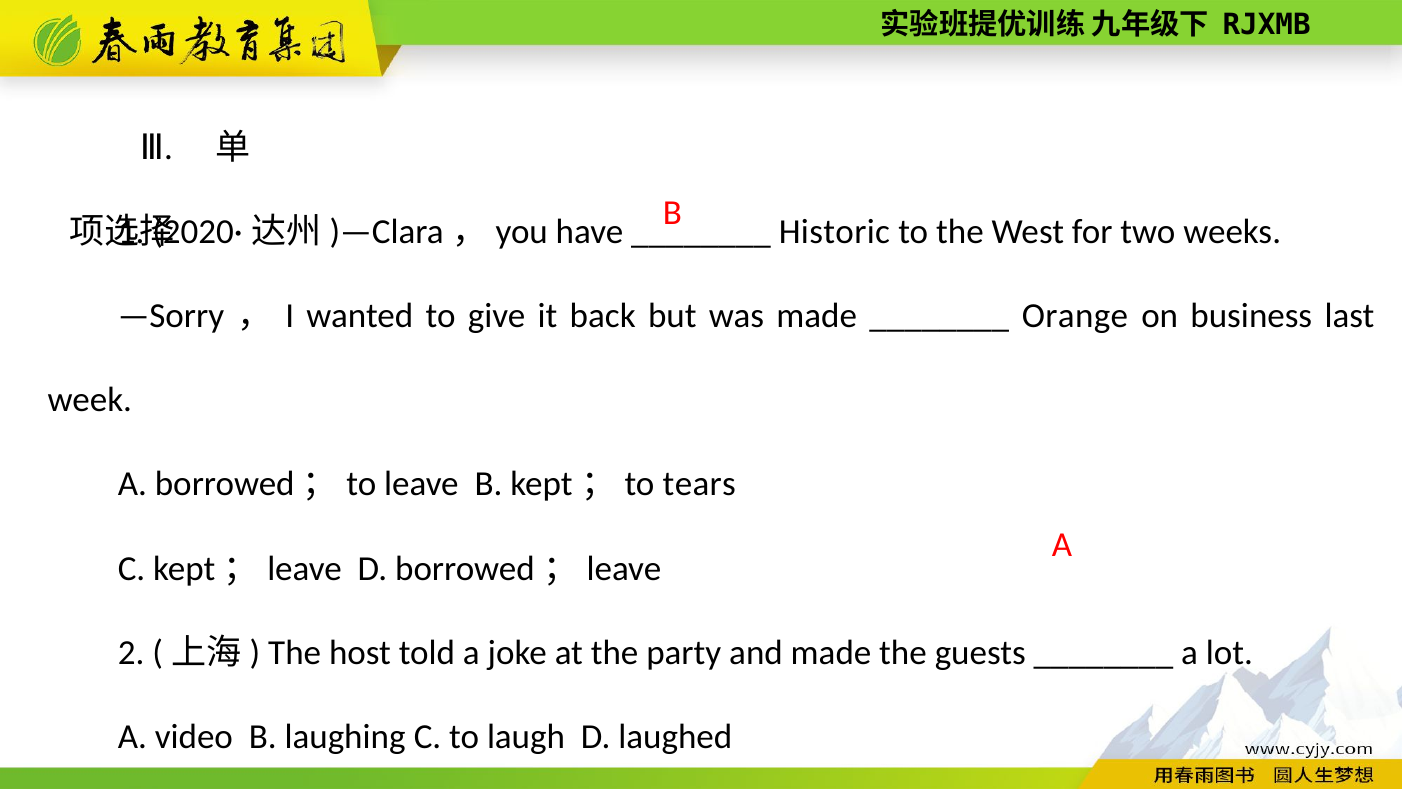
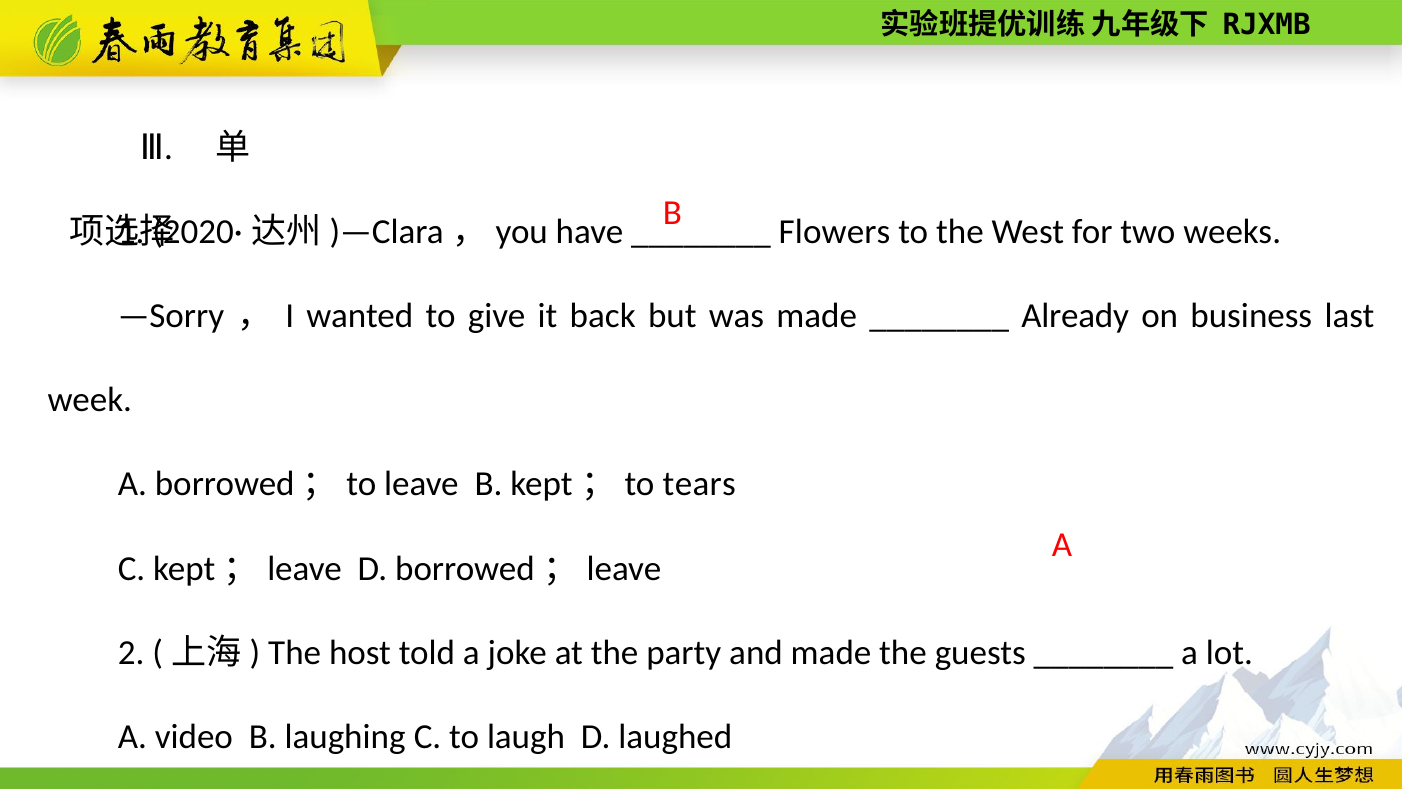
Historic: Historic -> Flowers
Orange: Orange -> Already
